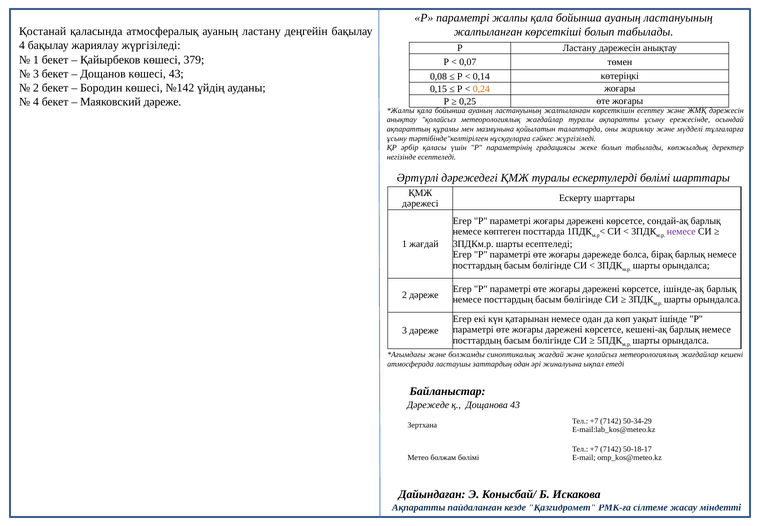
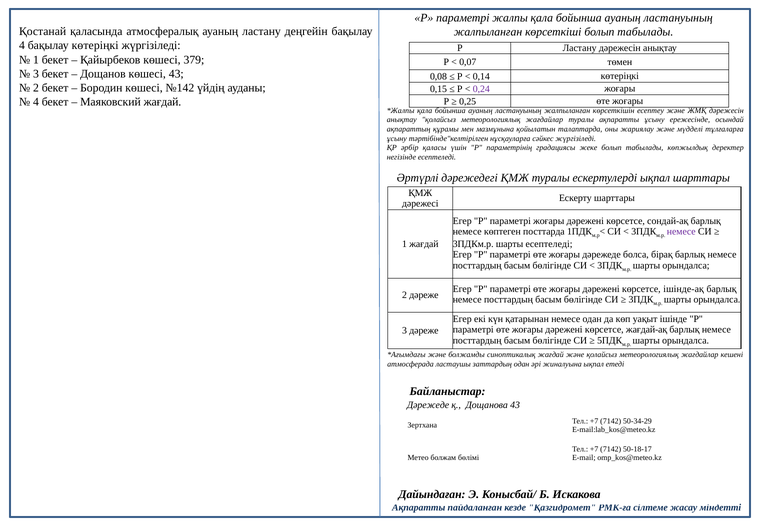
бақылау жариялау: жариялау -> көтеріңкі
0,24 colour: orange -> purple
Маяковский дәреже: дәреже -> жағдай
ескертулерді бөлімі: бөлімі -> ықпал
кешені-ақ: кешені-ақ -> жағдай-ақ
